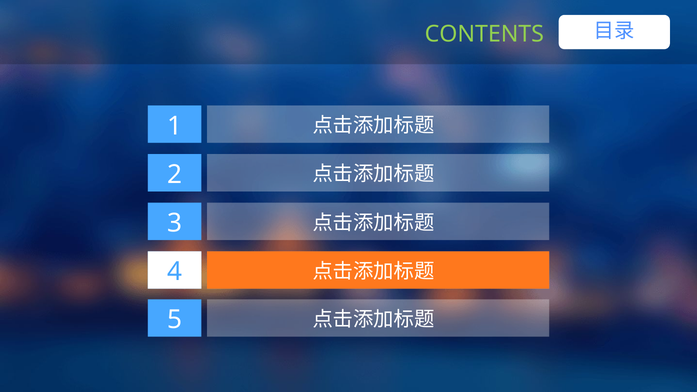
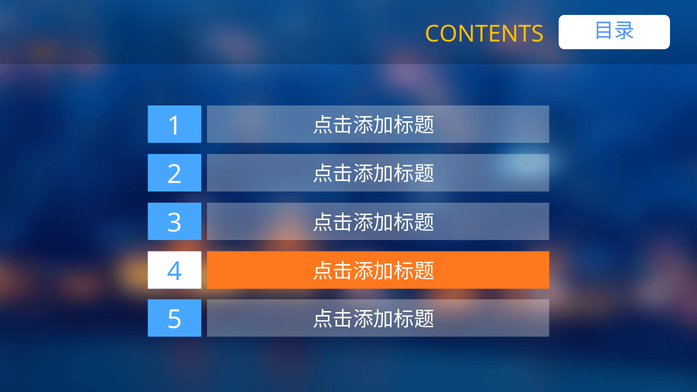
CONTENTS colour: light green -> yellow
